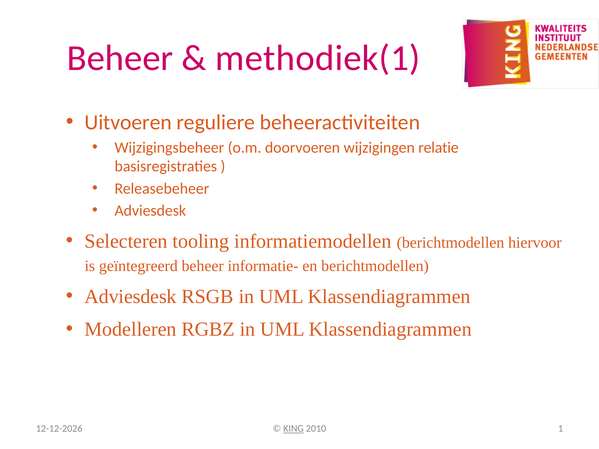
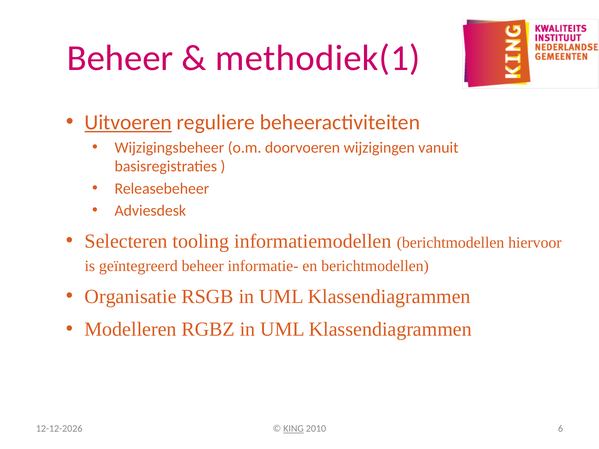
Uitvoeren underline: none -> present
relatie: relatie -> vanuit
Adviesdesk at (131, 297): Adviesdesk -> Organisatie
1: 1 -> 6
